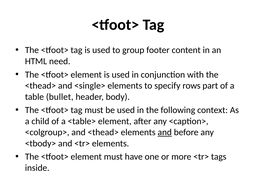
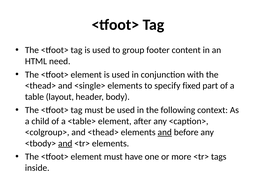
rows: rows -> fixed
bullet: bullet -> layout
and at (65, 143) underline: none -> present
